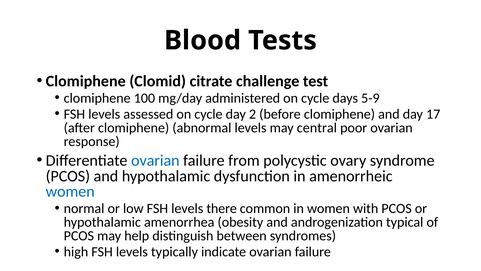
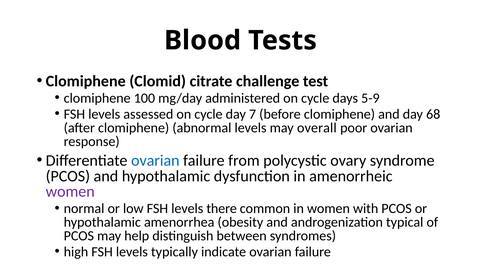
2: 2 -> 7
17: 17 -> 68
central: central -> overall
women at (70, 191) colour: blue -> purple
